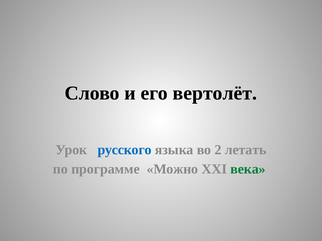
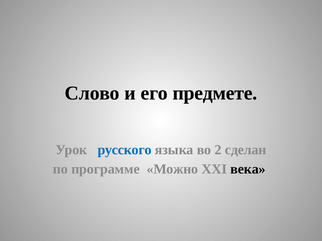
вертолёт: вертолёт -> предмете
летать: летать -> сделан
века colour: green -> black
